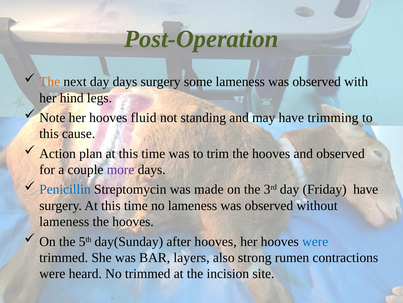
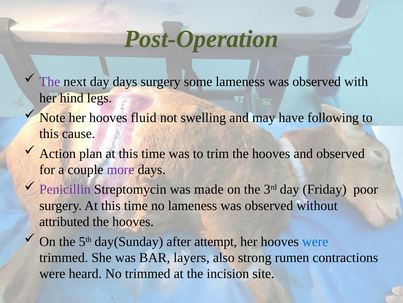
The at (50, 82) colour: orange -> purple
standing: standing -> swelling
trimming: trimming -> following
Penicillin colour: blue -> purple
Friday have: have -> poor
lameness at (64, 221): lameness -> attributed
after hooves: hooves -> attempt
